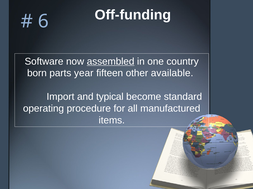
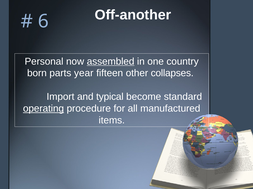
Off-funding: Off-funding -> Off-another
Software: Software -> Personal
available: available -> collapses
operating underline: none -> present
